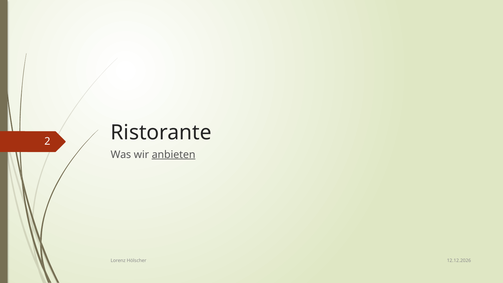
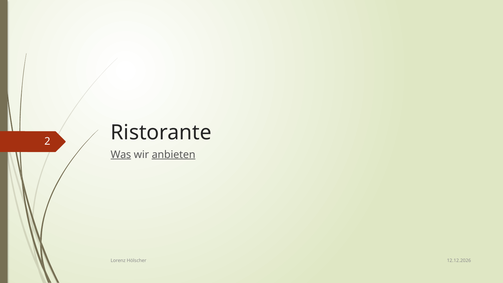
Was underline: none -> present
